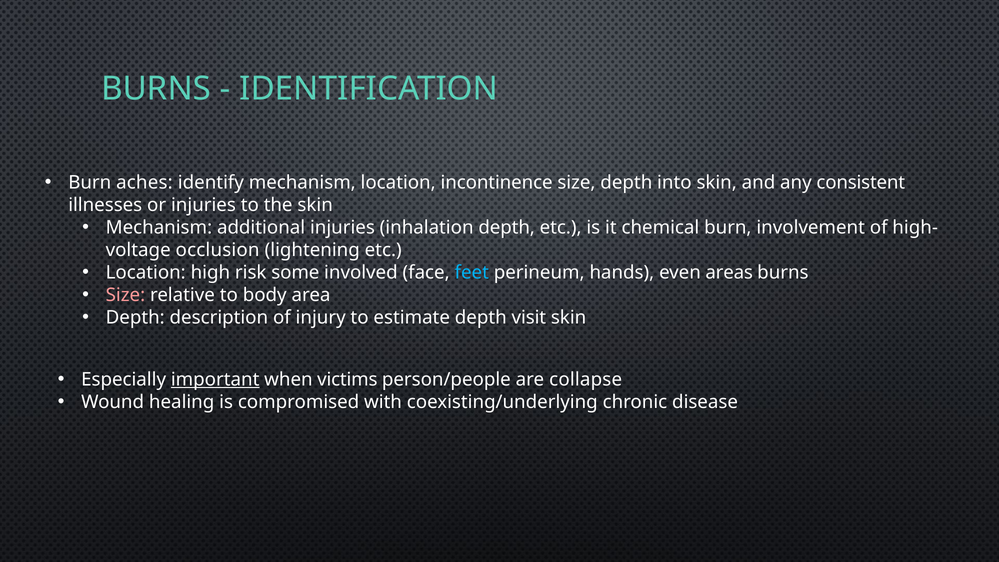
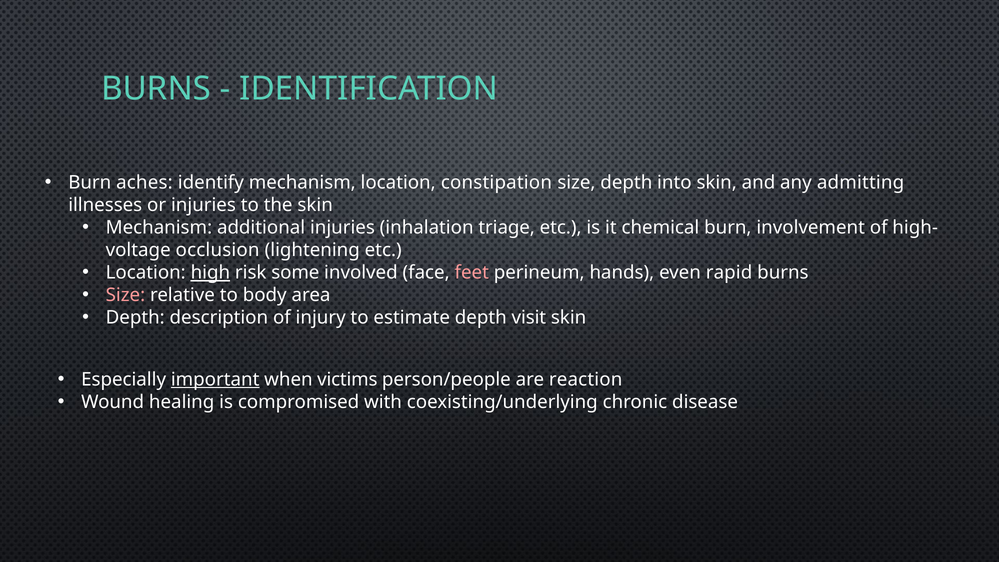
incontinence: incontinence -> constipation
consistent: consistent -> admitting
inhalation depth: depth -> triage
high underline: none -> present
feet colour: light blue -> pink
areas: areas -> rapid
collapse: collapse -> reaction
